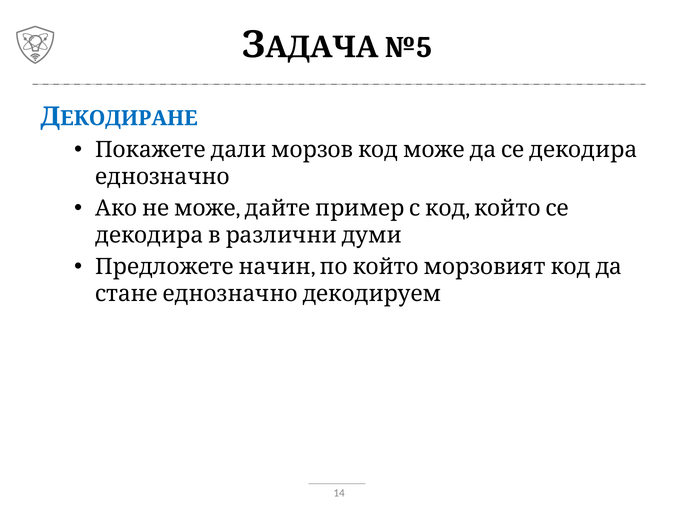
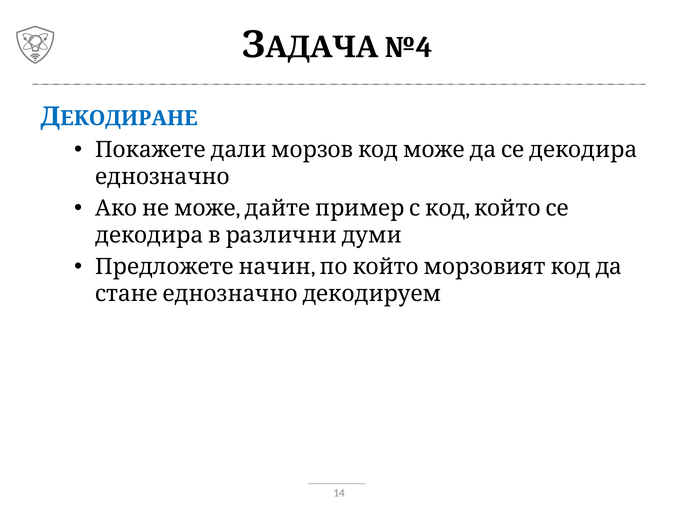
№5: №5 -> №4
